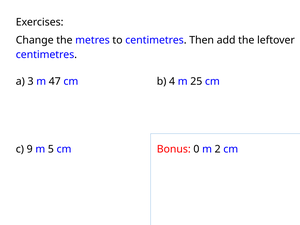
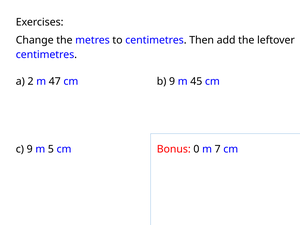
3: 3 -> 2
b 4: 4 -> 9
25: 25 -> 45
2: 2 -> 7
